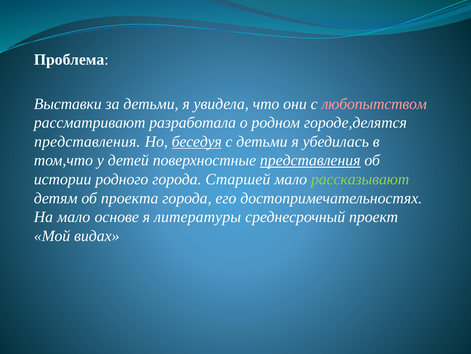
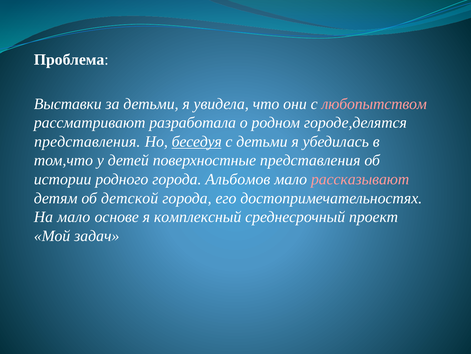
представления at (310, 160) underline: present -> none
Старшей: Старшей -> Альбомов
рассказывают colour: light green -> pink
проекта: проекта -> детской
литературы: литературы -> комплексный
видах: видах -> задач
